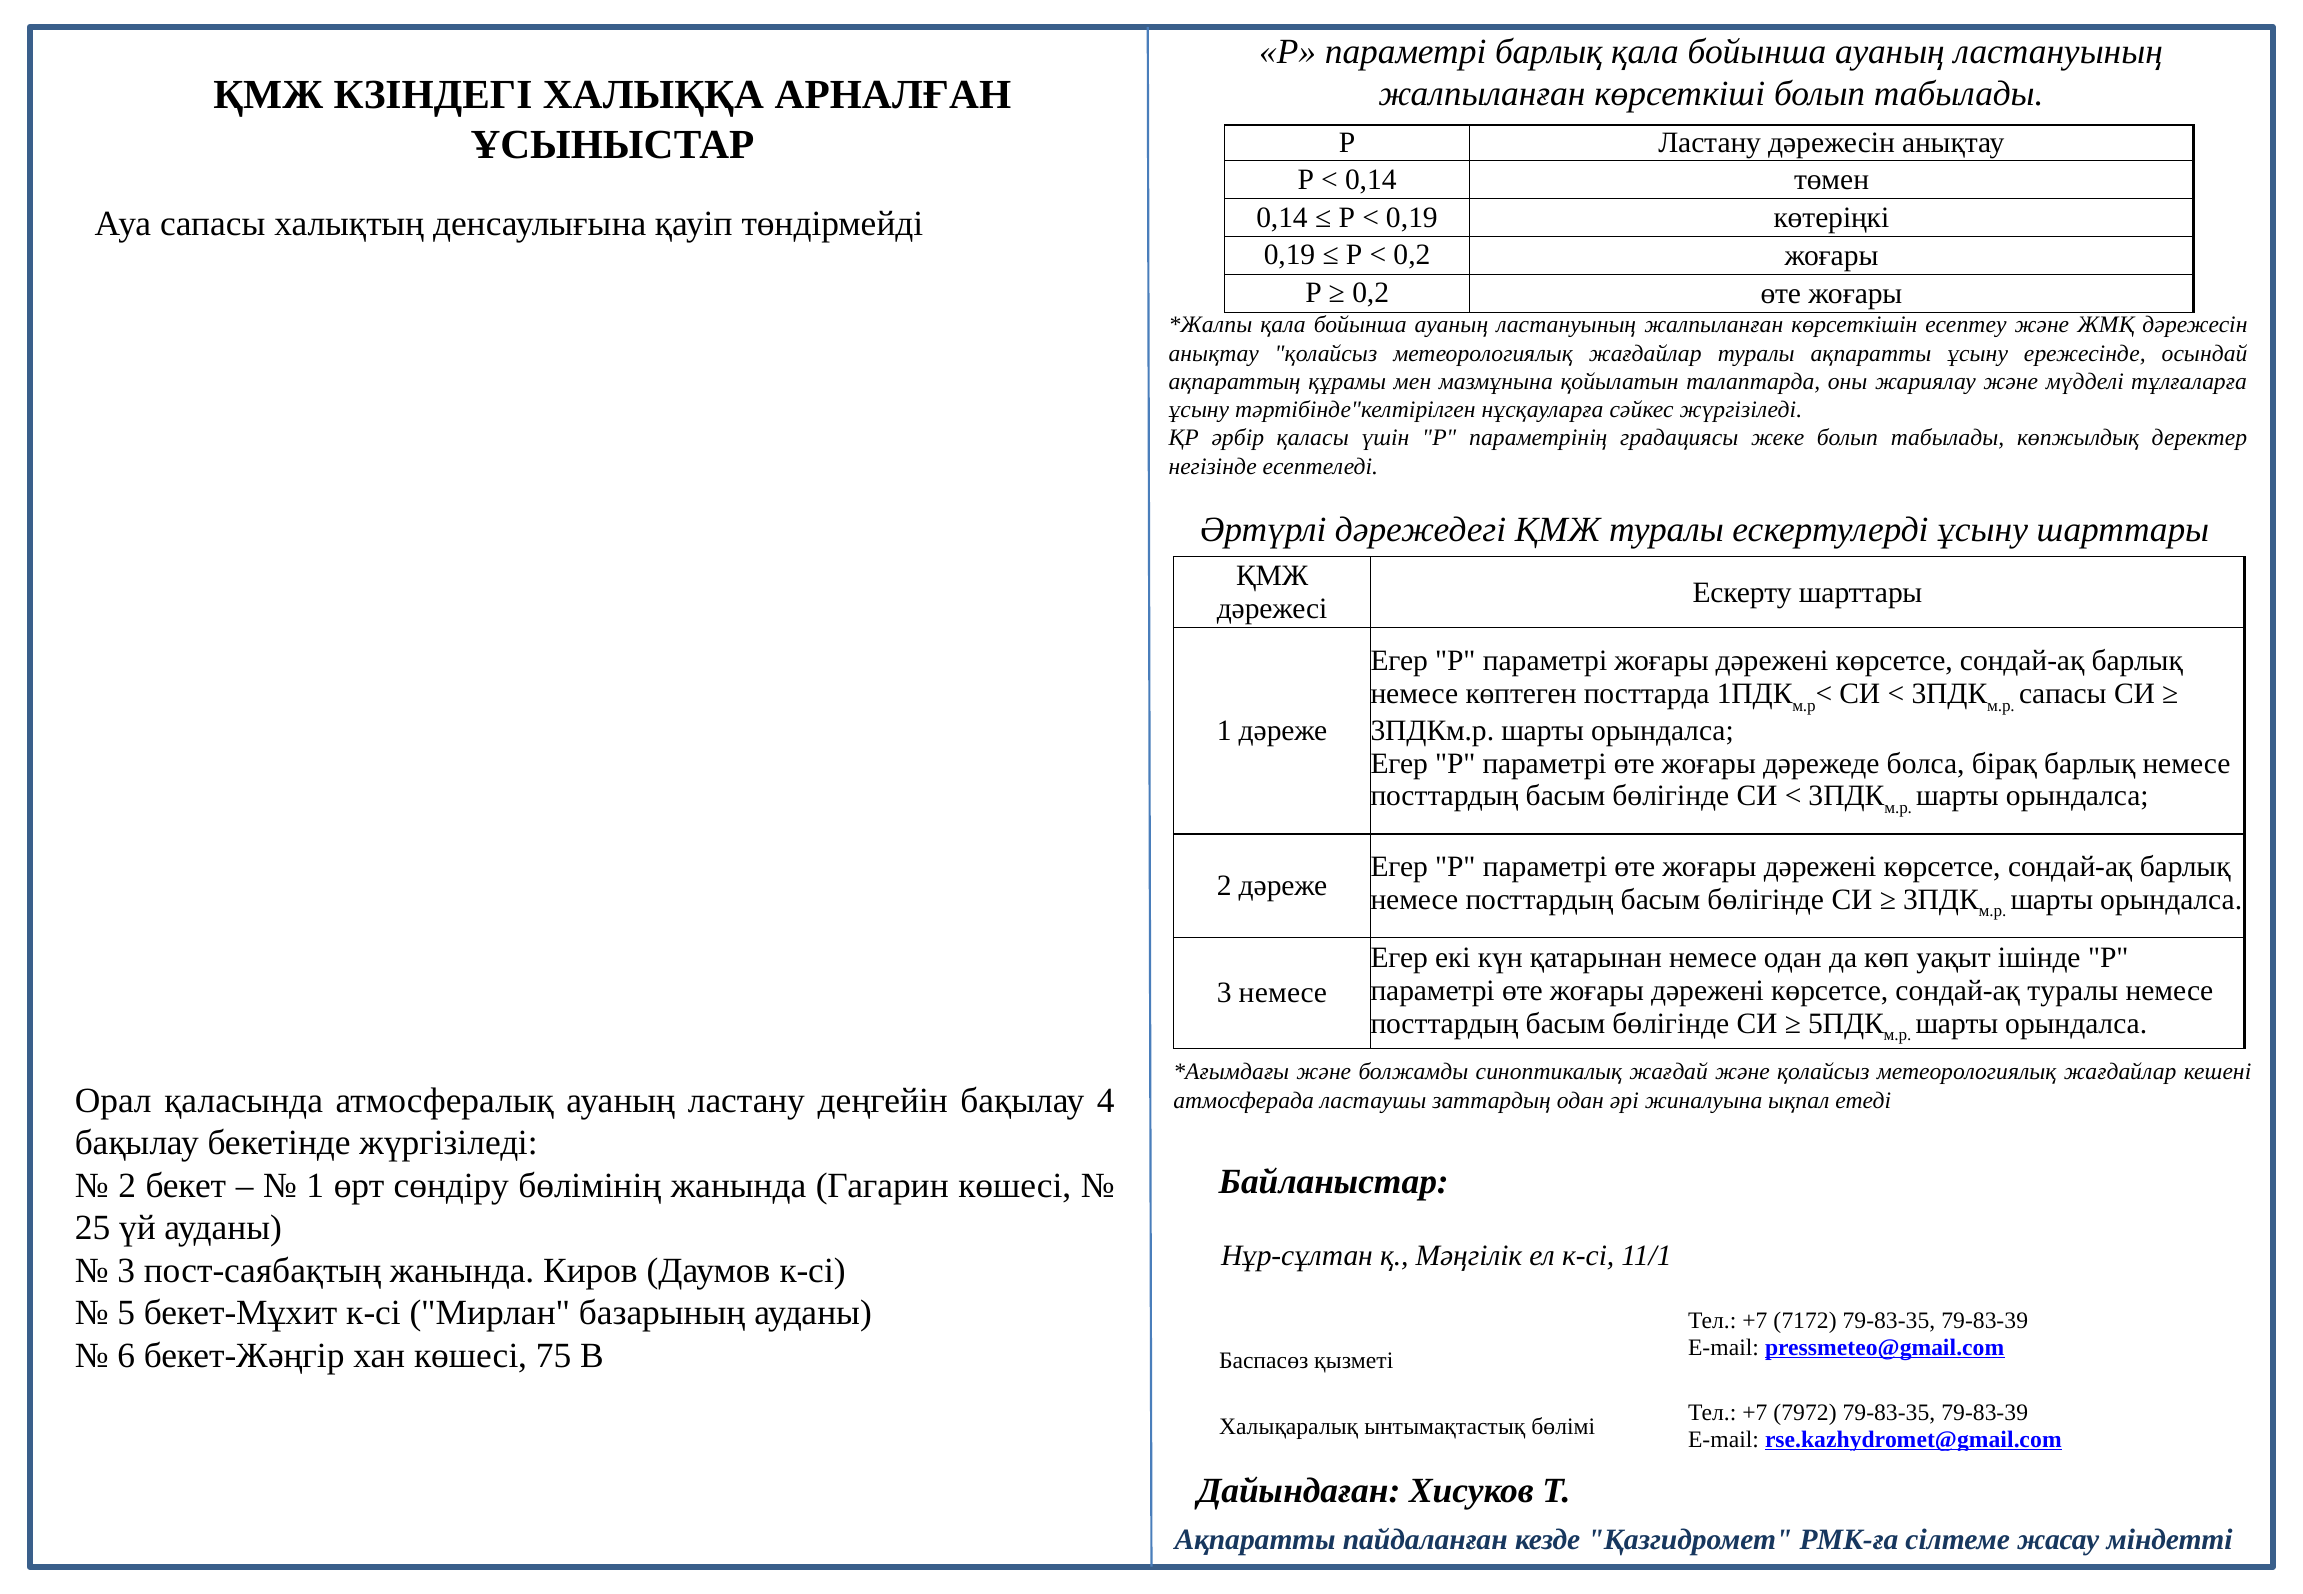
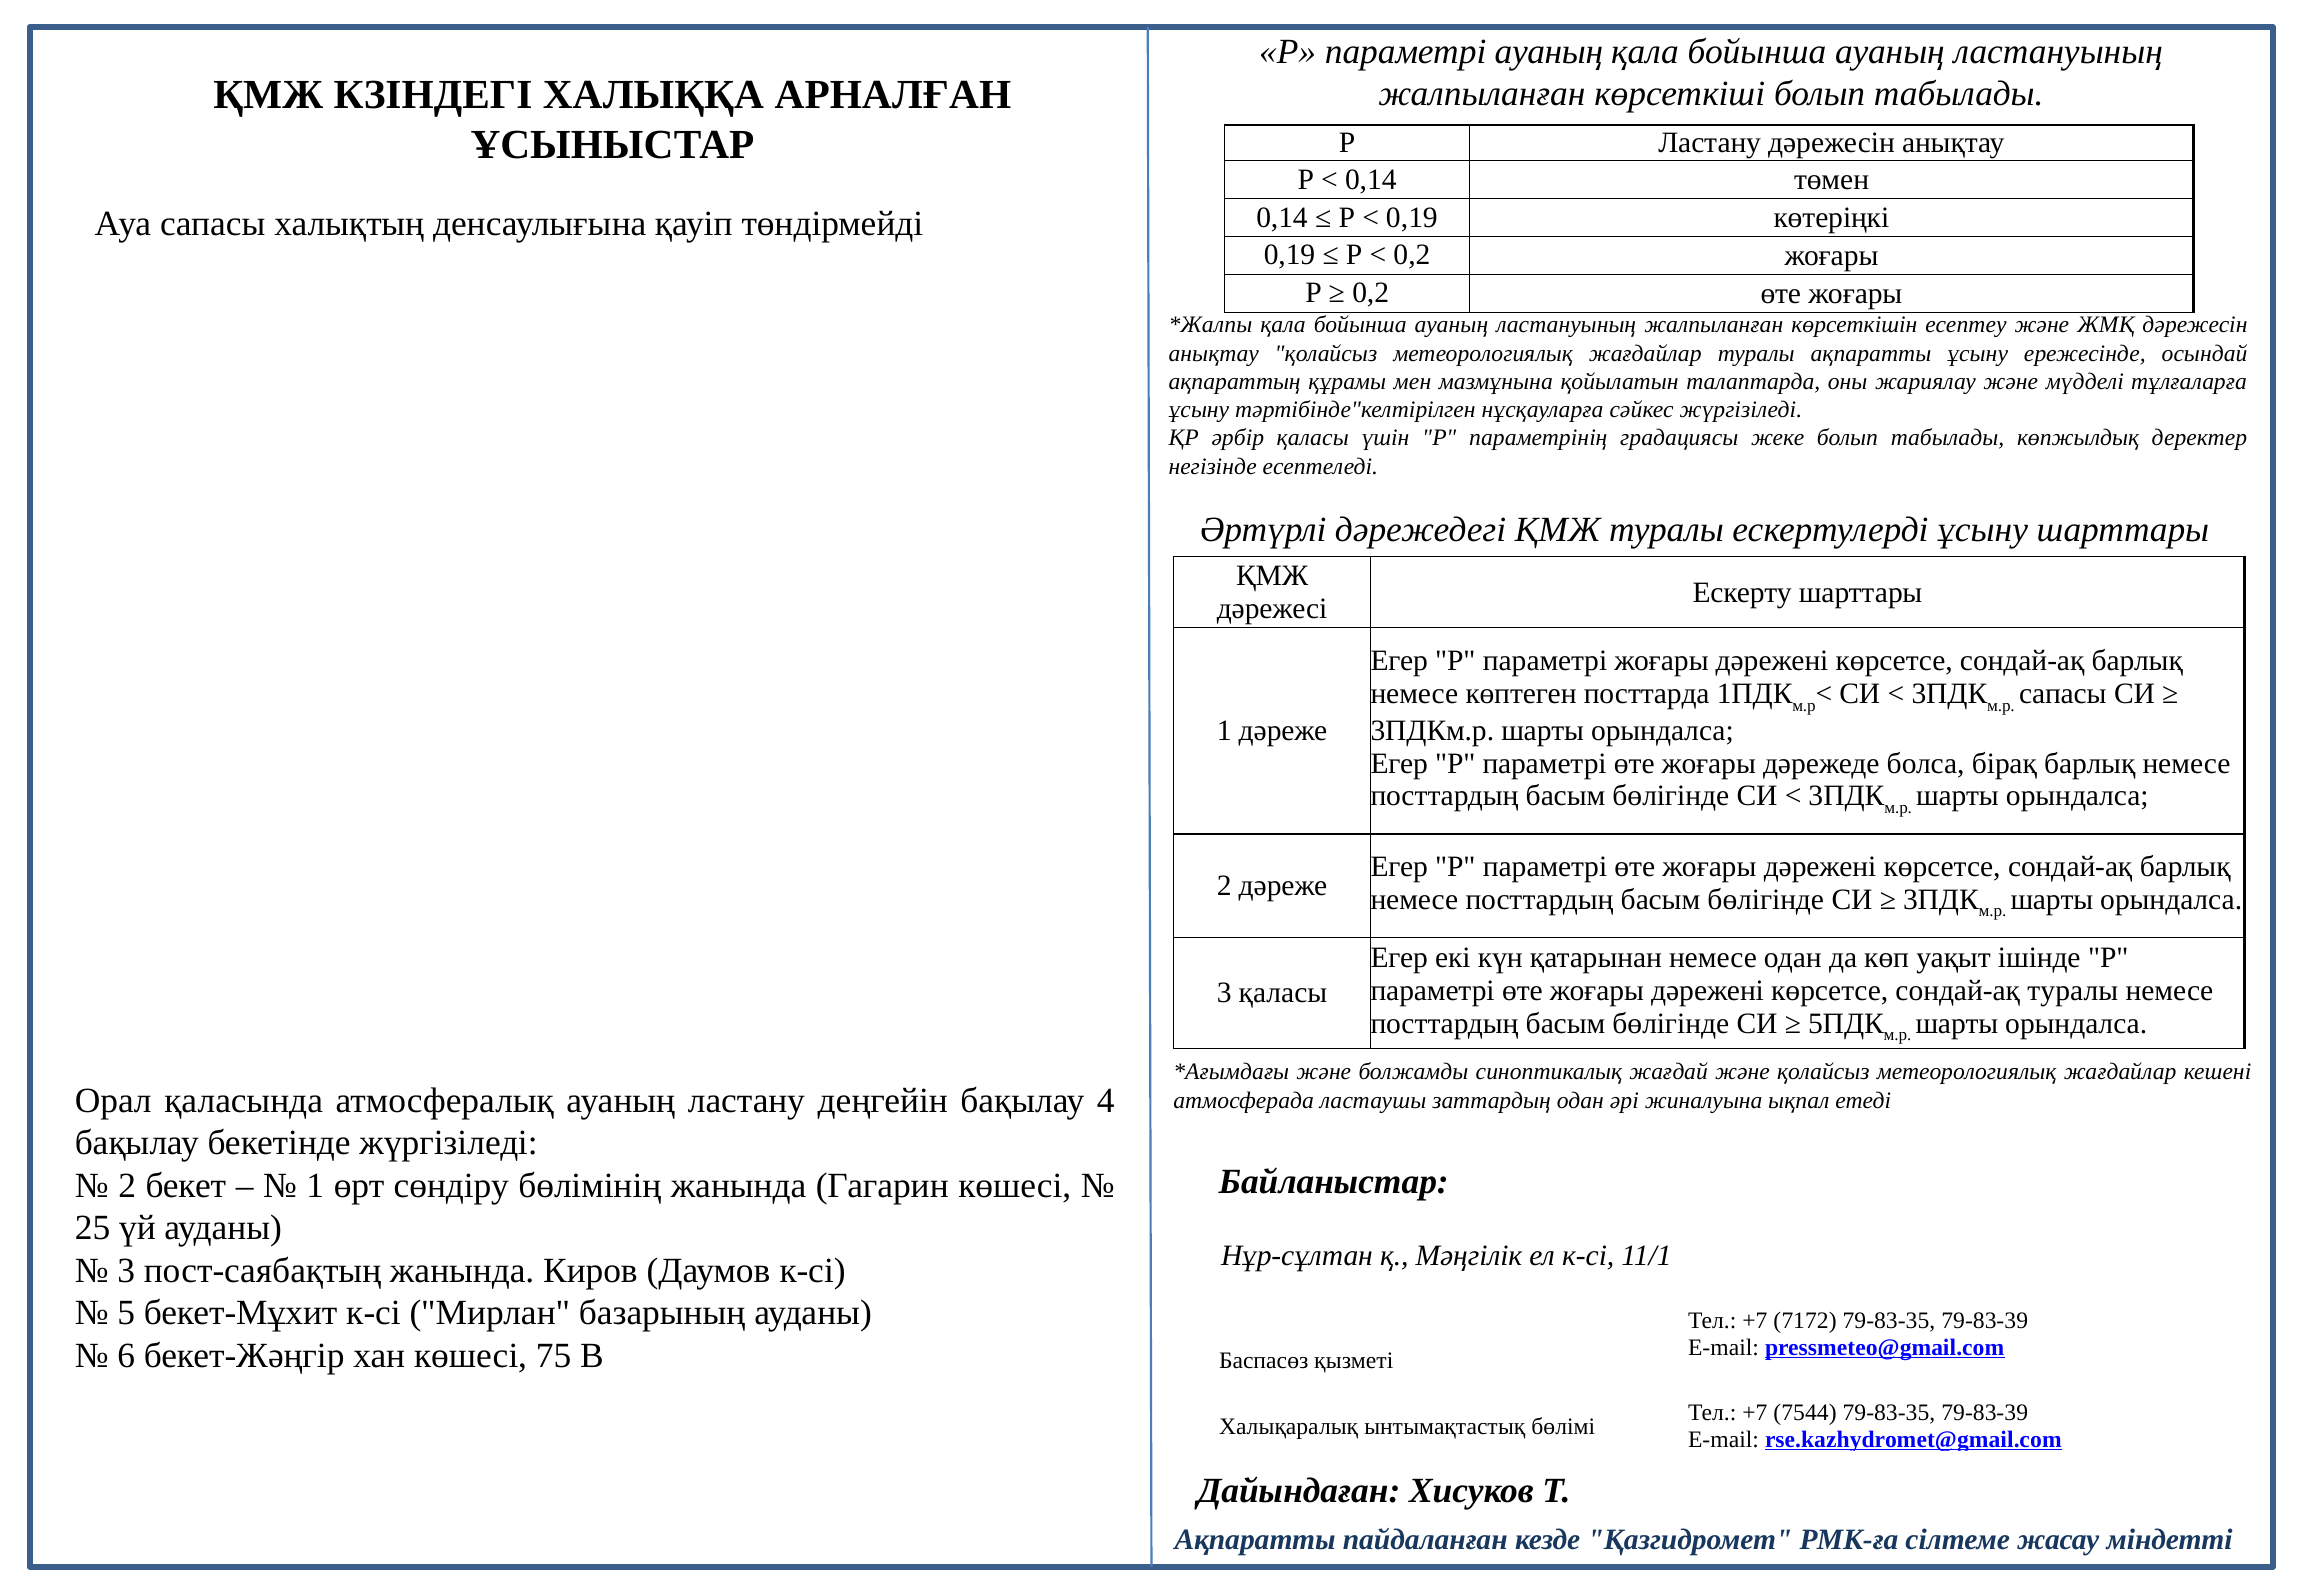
параметрі барлық: барлық -> ауаның
3 немесе: немесе -> қаласы
7972: 7972 -> 7544
